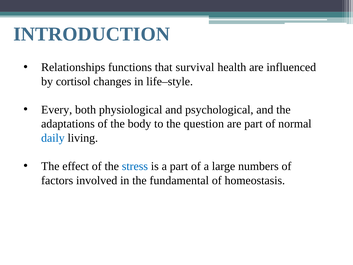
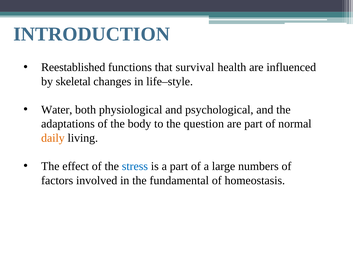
Relationships: Relationships -> Reestablished
cortisol: cortisol -> skeletal
Every: Every -> Water
daily colour: blue -> orange
